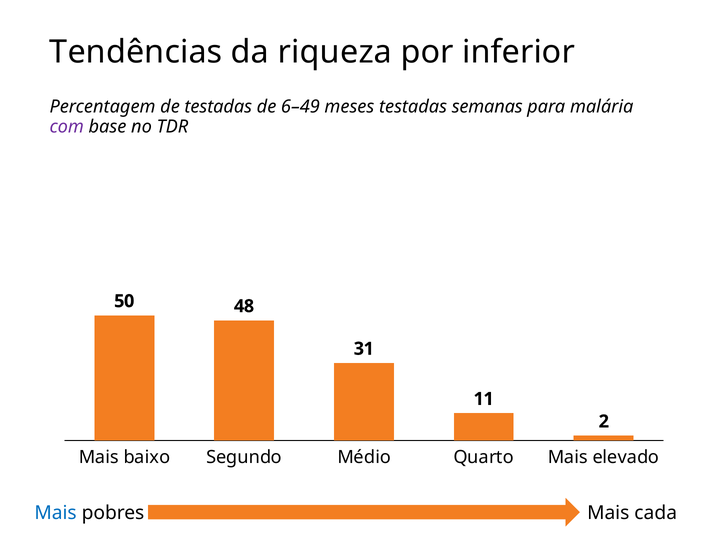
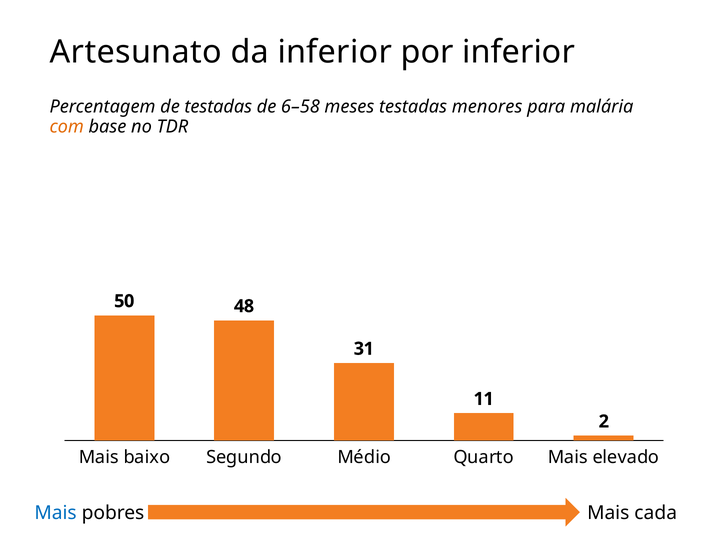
Tendências: Tendências -> Artesunato
da riqueza: riqueza -> inferior
6–49: 6–49 -> 6–58
semanas: semanas -> menores
com colour: purple -> orange
